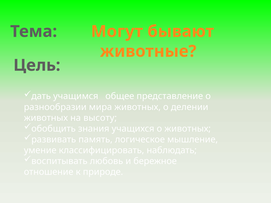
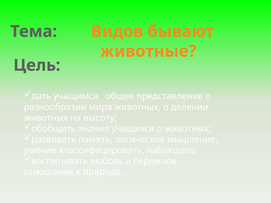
Могут: Могут -> Видов
